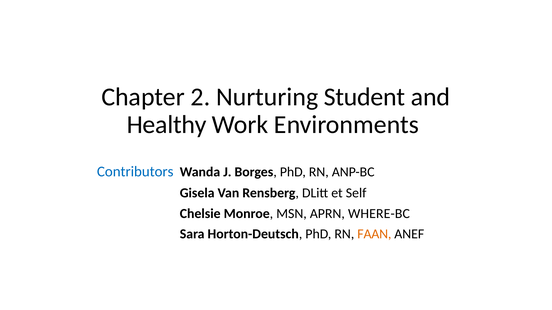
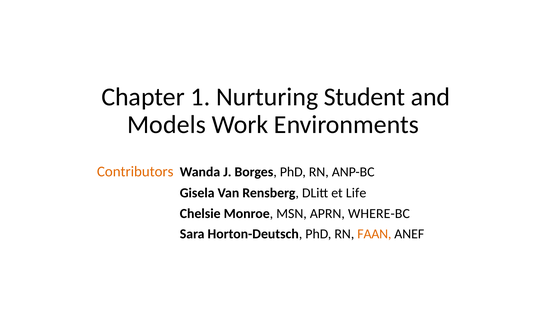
2: 2 -> 1
Healthy: Healthy -> Models
Contributors colour: blue -> orange
Self: Self -> Life
